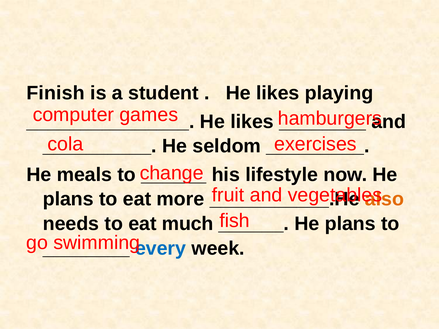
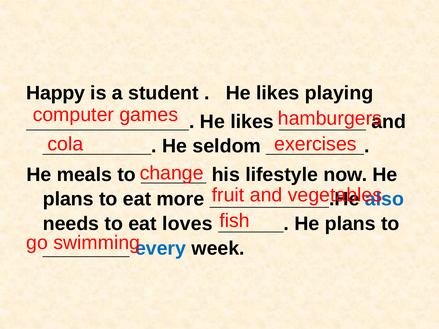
Finish: Finish -> Happy
also colour: orange -> blue
much: much -> loves
